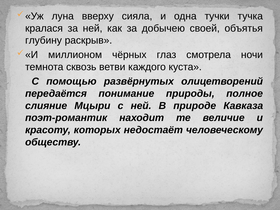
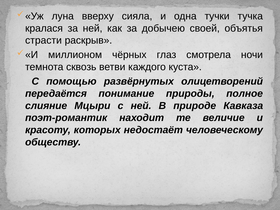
глубину: глубину -> страсти
